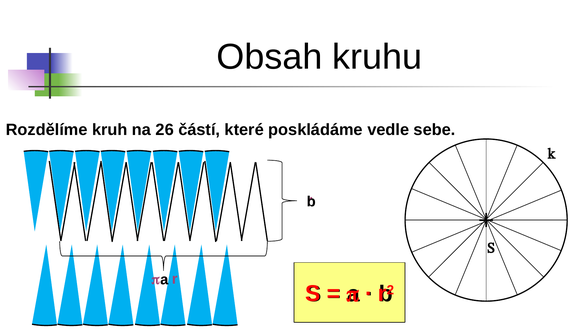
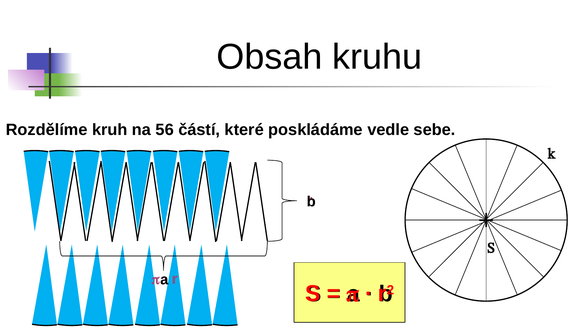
26: 26 -> 56
